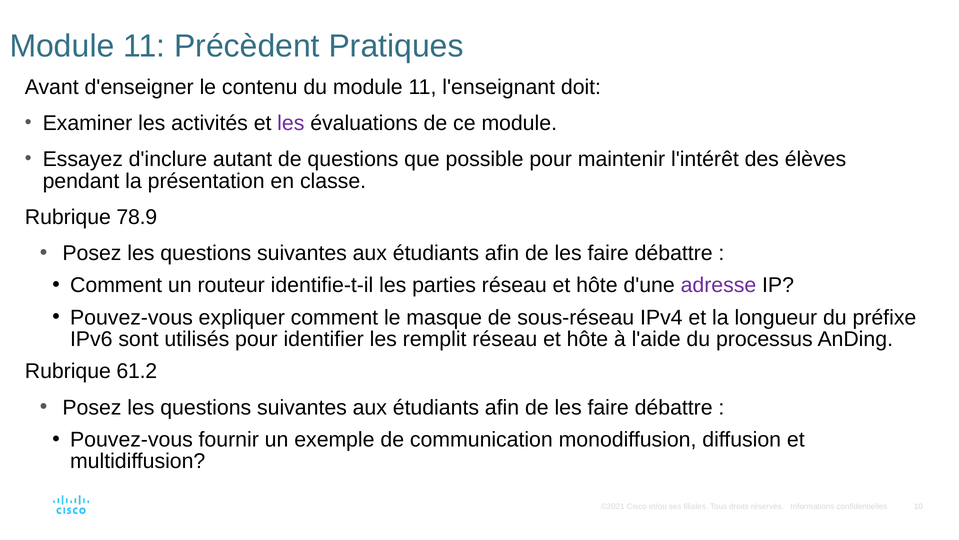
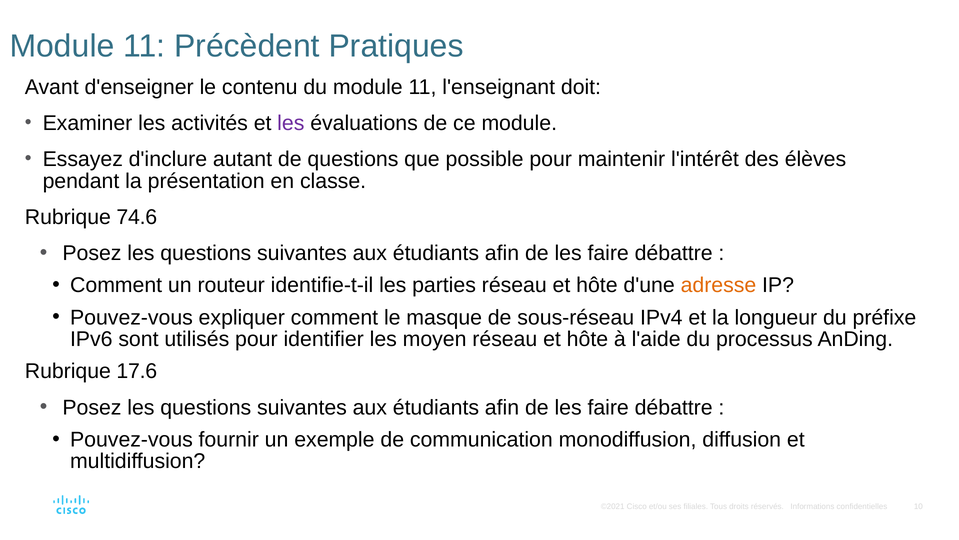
78.9: 78.9 -> 74.6
adresse colour: purple -> orange
remplit: remplit -> moyen
61.2: 61.2 -> 17.6
